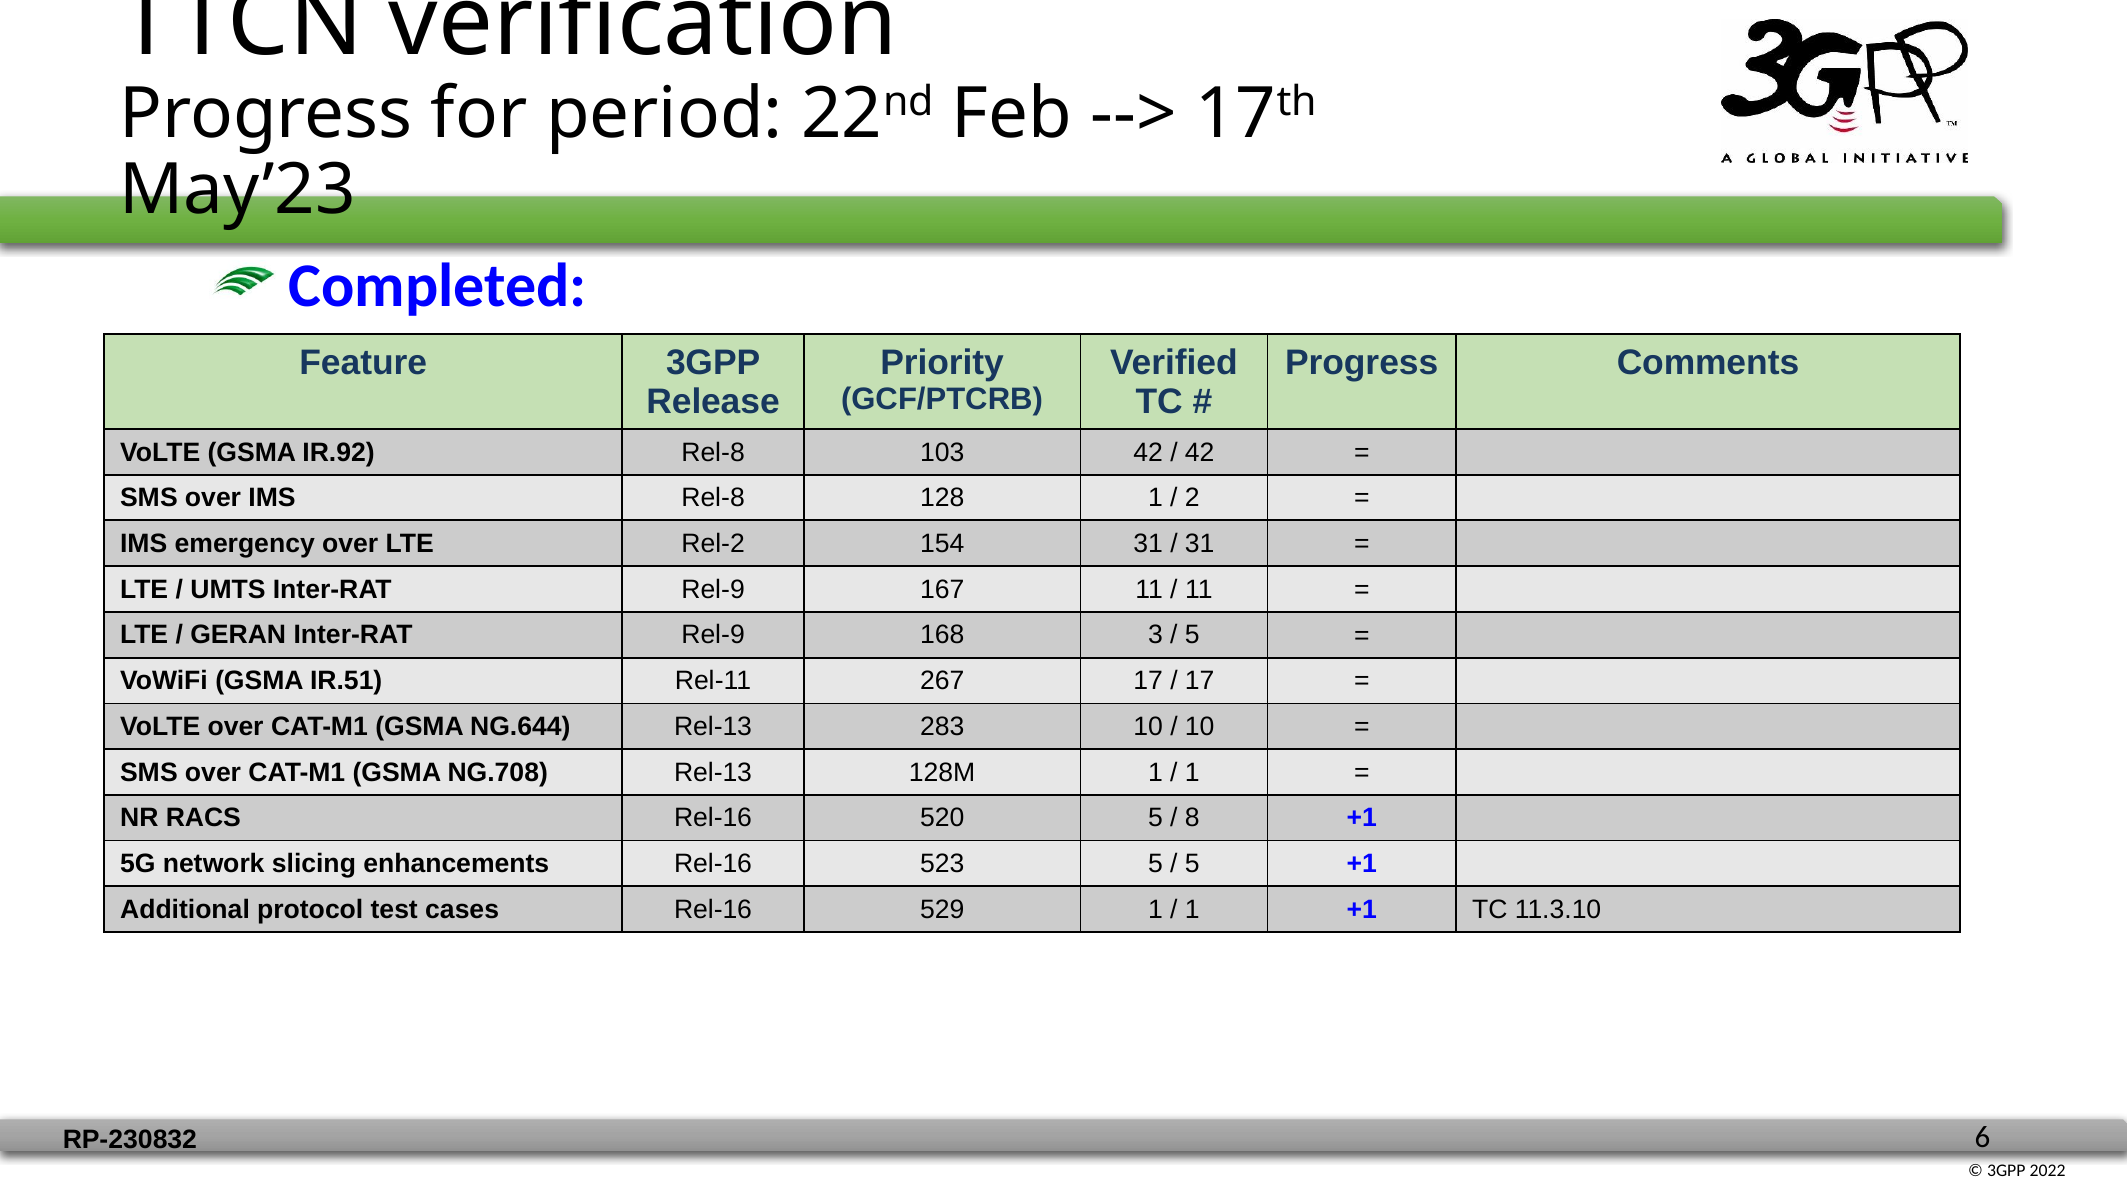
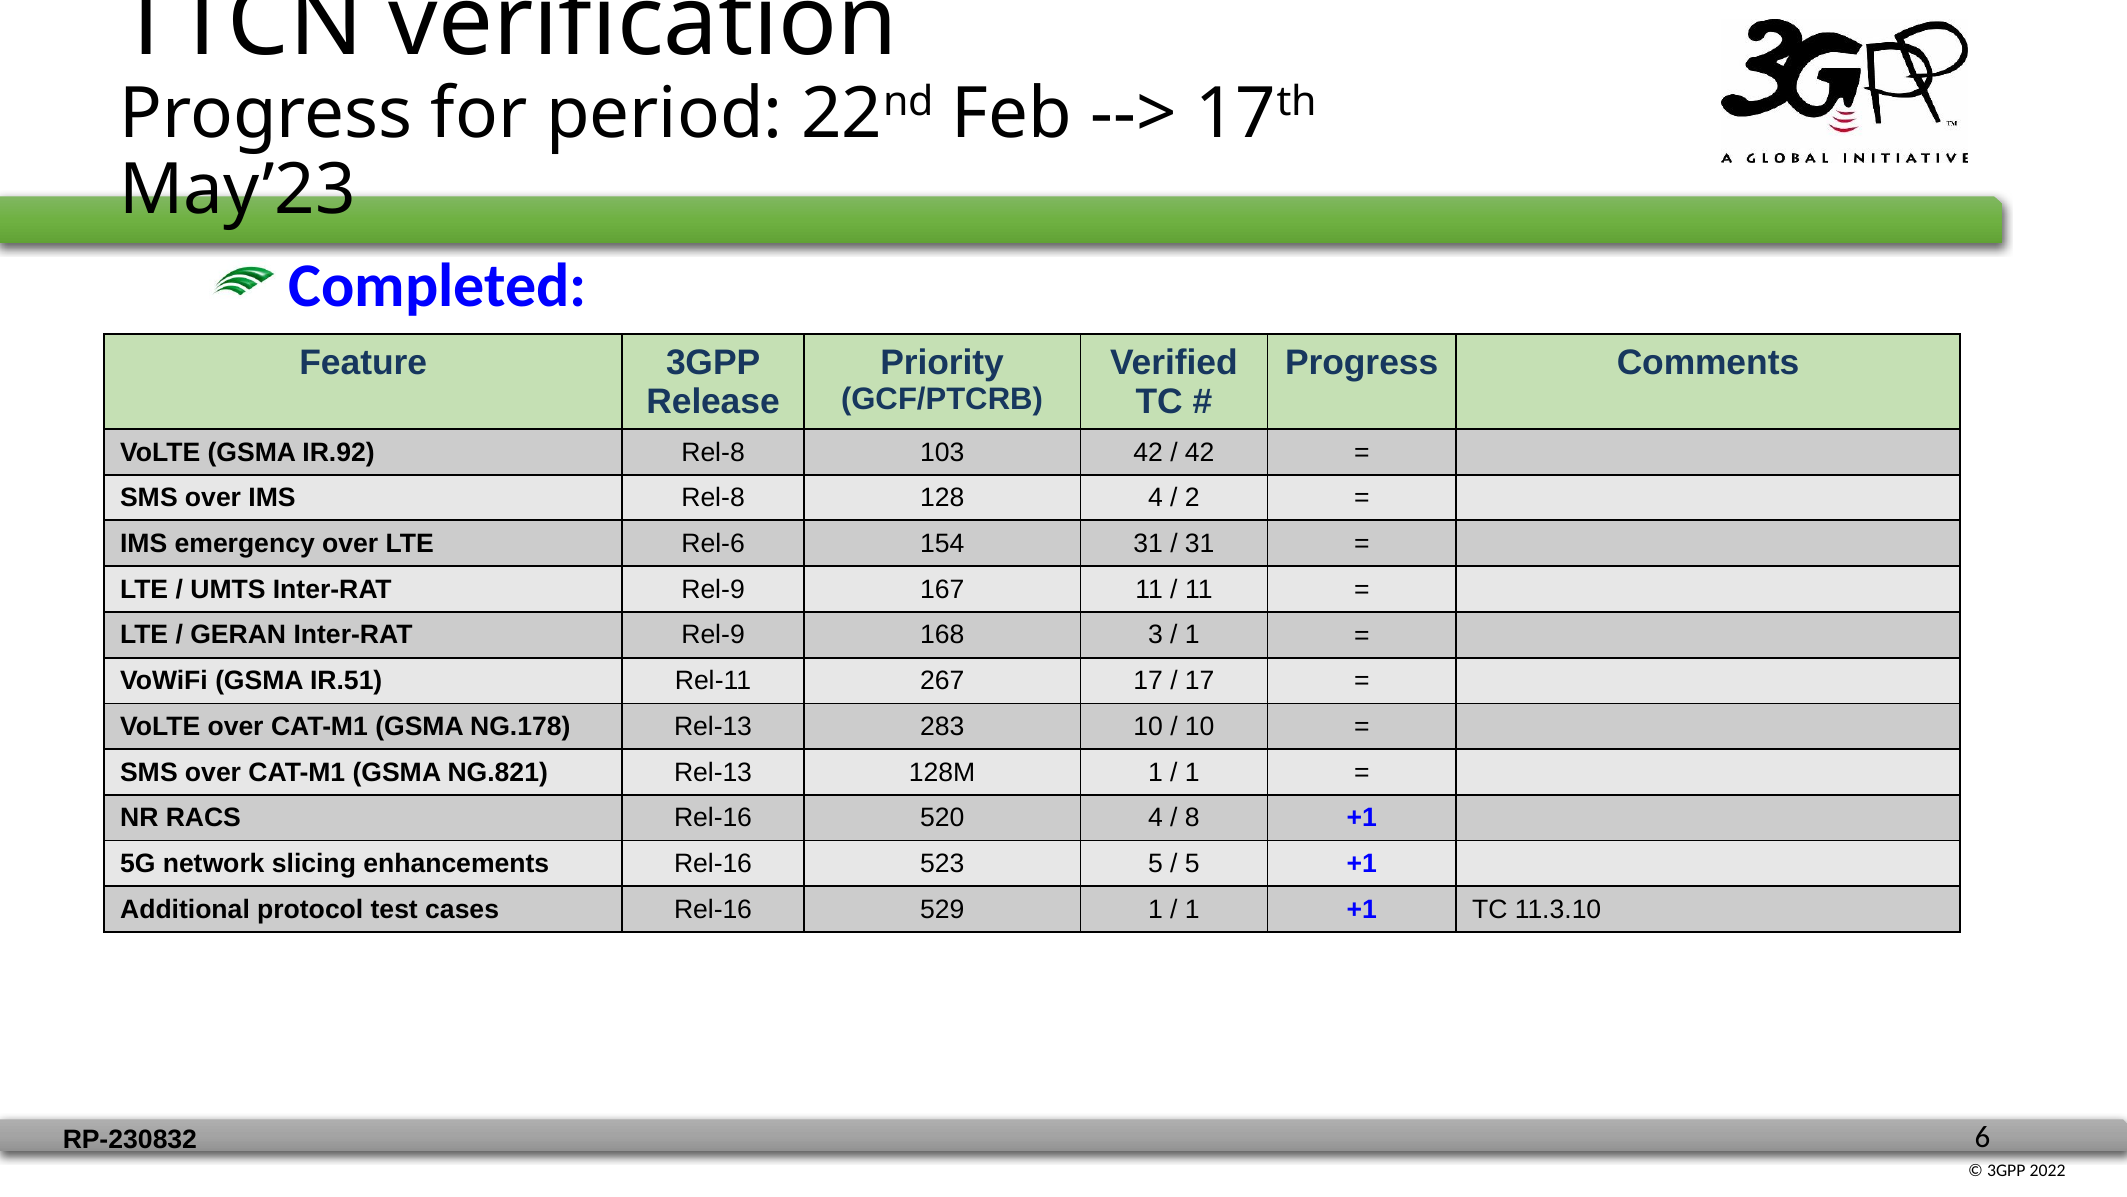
128 1: 1 -> 4
Rel-2: Rel-2 -> Rel-6
5 at (1192, 635): 5 -> 1
NG.644: NG.644 -> NG.178
NG.708: NG.708 -> NG.821
520 5: 5 -> 4
